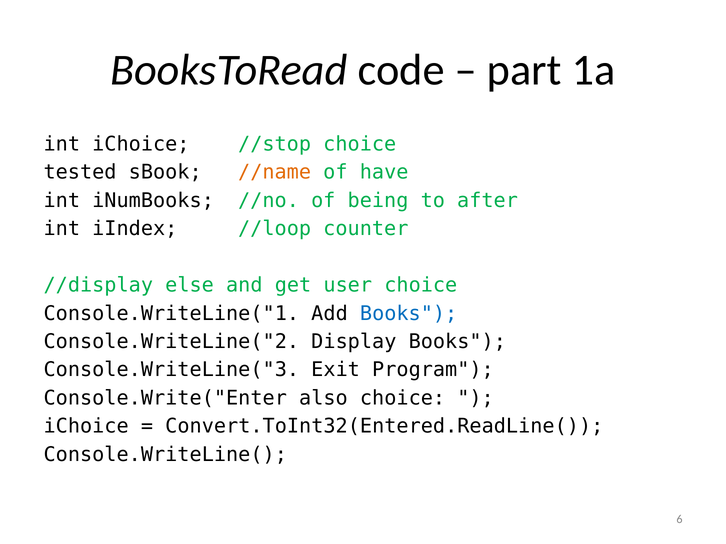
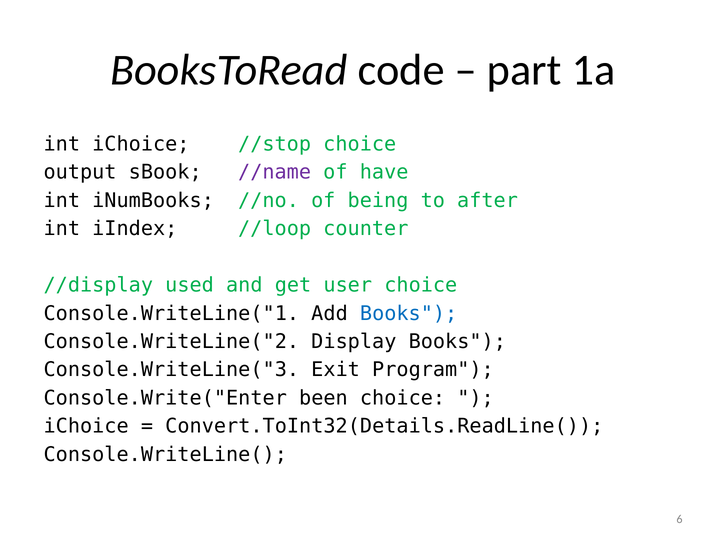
tested: tested -> output
//name colour: orange -> purple
else: else -> used
also: also -> been
Convert.ToInt32(Entered.ReadLine(: Convert.ToInt32(Entered.ReadLine( -> Convert.ToInt32(Details.ReadLine(
